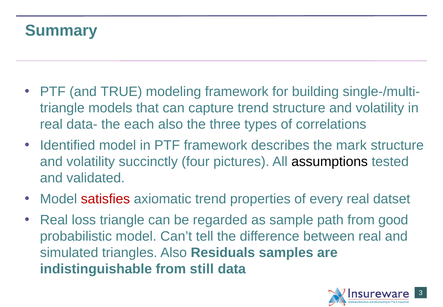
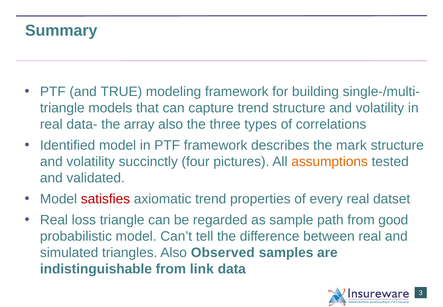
each: each -> array
assumptions colour: black -> orange
Residuals: Residuals -> Observed
still: still -> link
